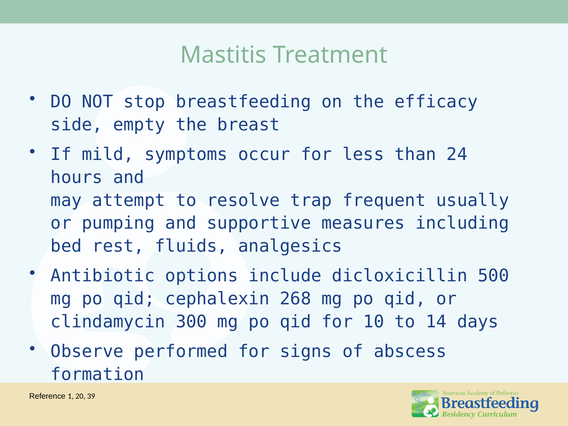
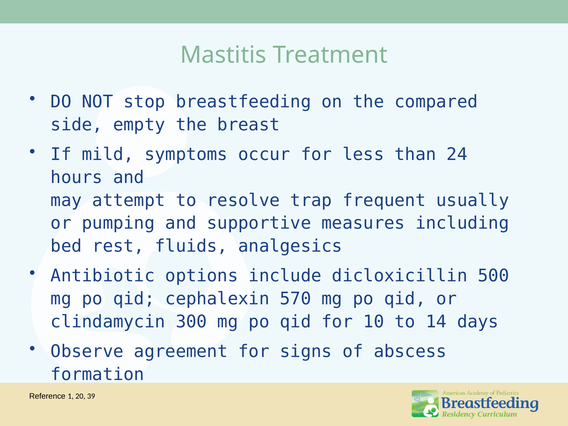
efficacy: efficacy -> compared
268: 268 -> 570
performed: performed -> agreement
